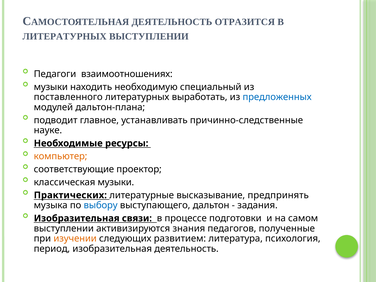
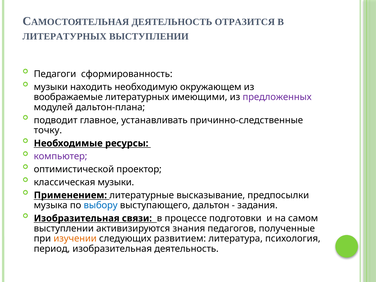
взаимоотношениях: взаимоотношениях -> сформированность
специальный: специальный -> окружающем
поставленного: поставленного -> воображаемые
выработать: выработать -> имеющими
предложенных colour: blue -> purple
науке: науке -> точку
компьютер colour: orange -> purple
соответствующие: соответствующие -> оптимистической
Практических: Практических -> Применением
предпринять: предпринять -> предпосылки
